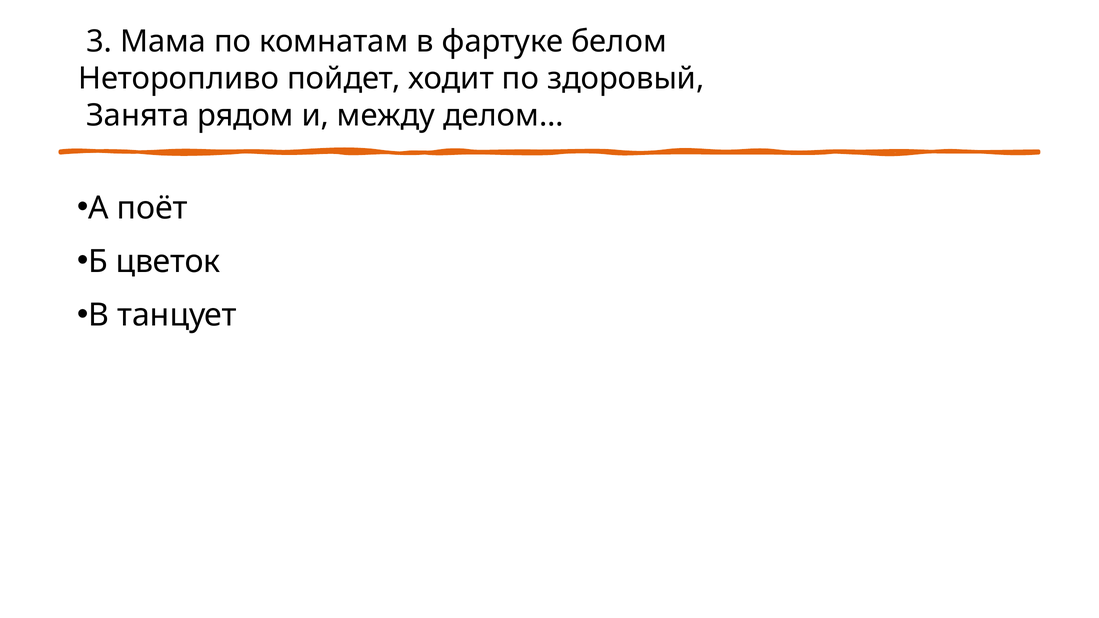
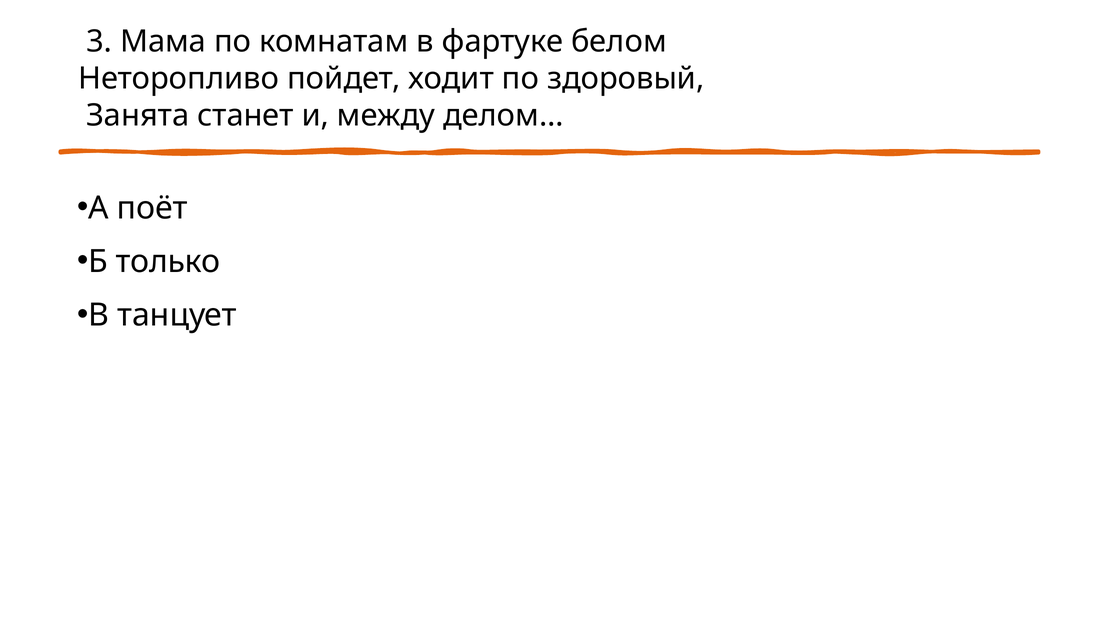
рядом: рядом -> станет
цветок: цветок -> только
